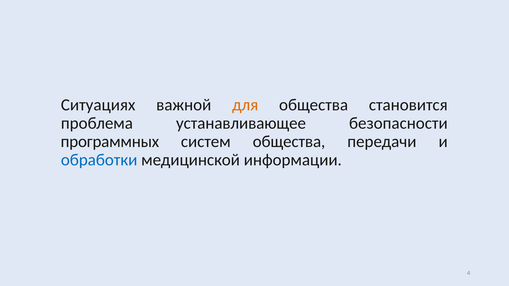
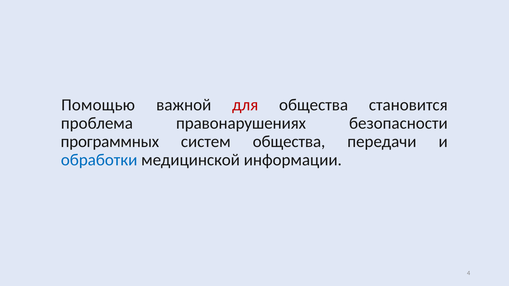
Ситуациях: Ситуациях -> Помощью
для colour: orange -> red
устанавливающее: устанавливающее -> правонарушениях
